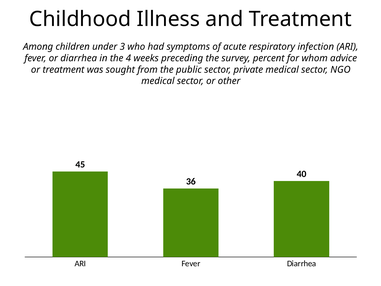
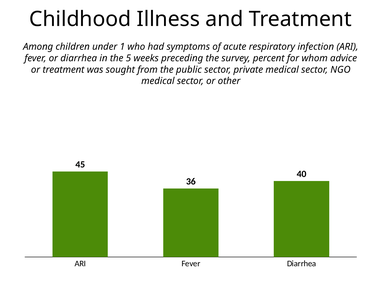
3: 3 -> 1
4: 4 -> 5
